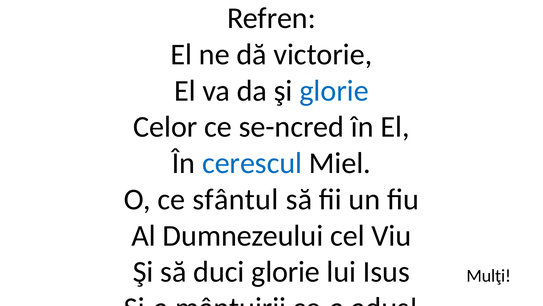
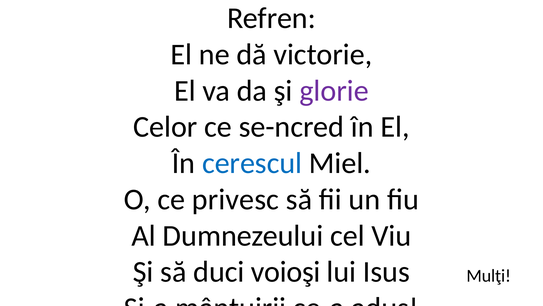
glorie at (334, 91) colour: blue -> purple
sfântul: sfântul -> privesc
duci glorie: glorie -> voioşi
